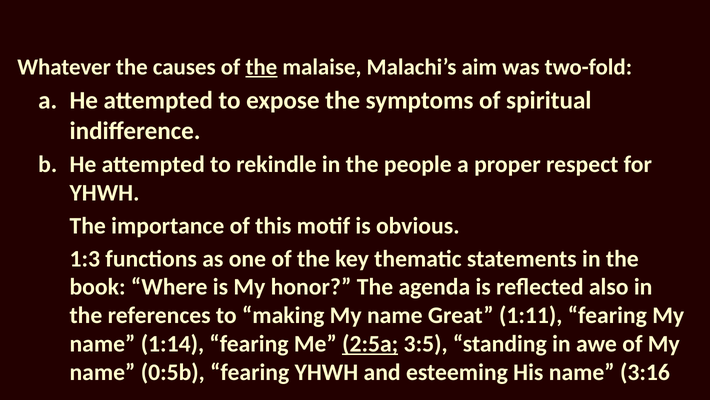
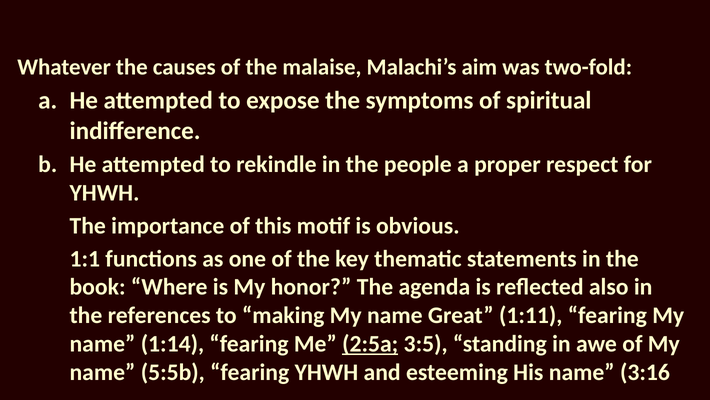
the at (261, 67) underline: present -> none
1:3: 1:3 -> 1:1
0:5b: 0:5b -> 5:5b
